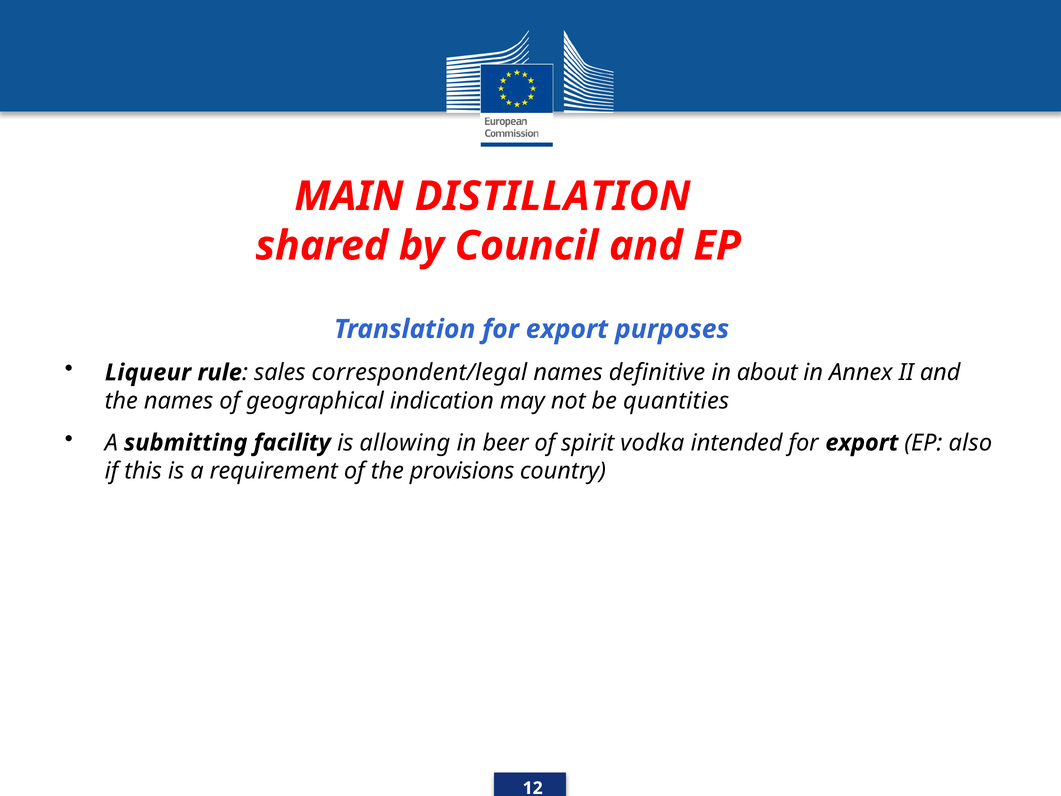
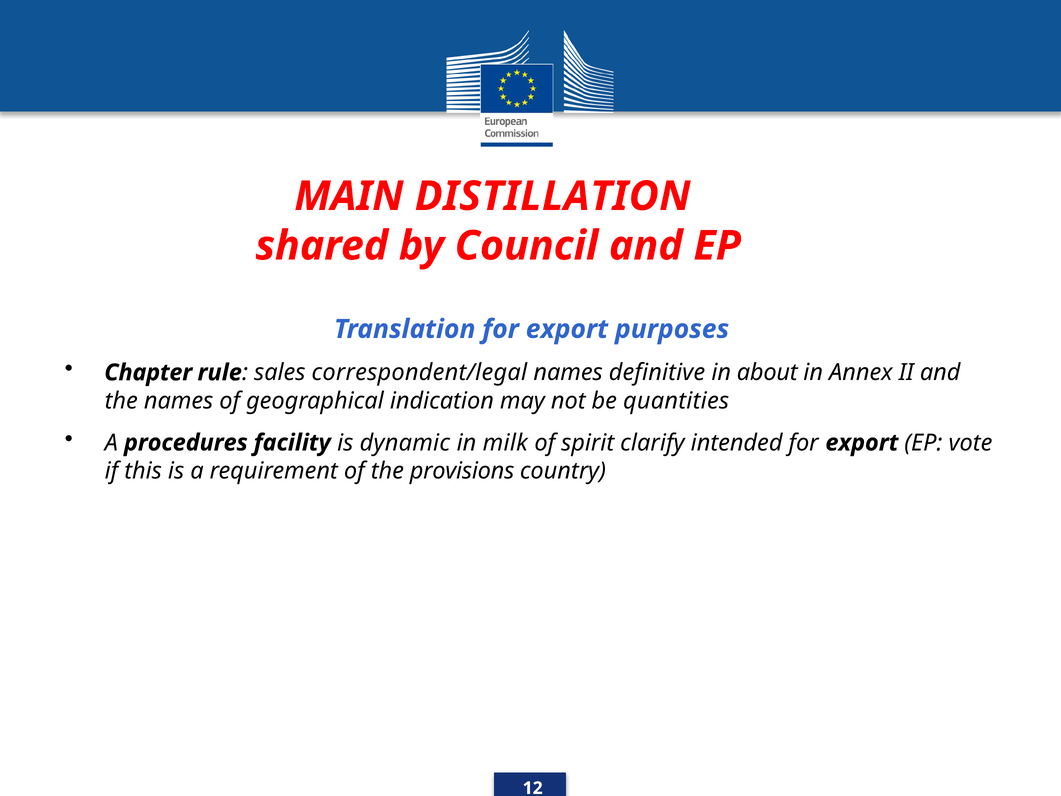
Liqueur: Liqueur -> Chapter
submitting: submitting -> procedures
allowing: allowing -> dynamic
beer: beer -> milk
vodka: vodka -> clarify
also: also -> vote
